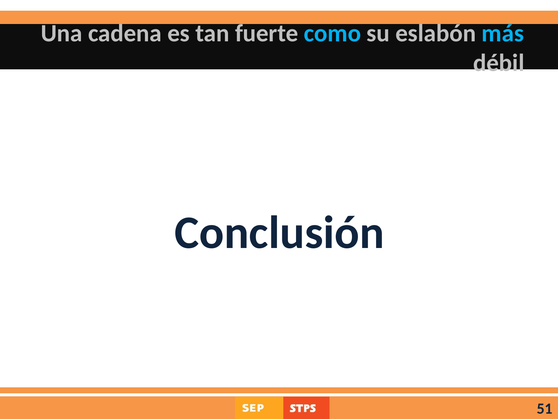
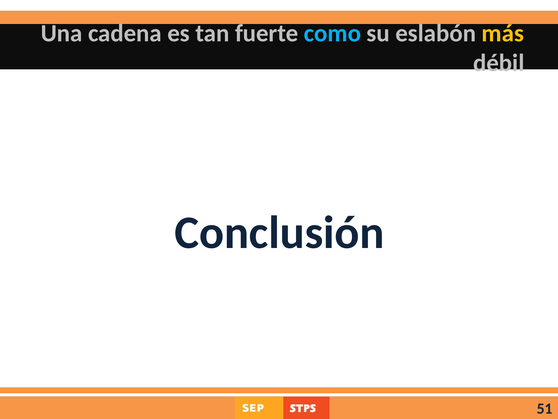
más colour: light blue -> yellow
